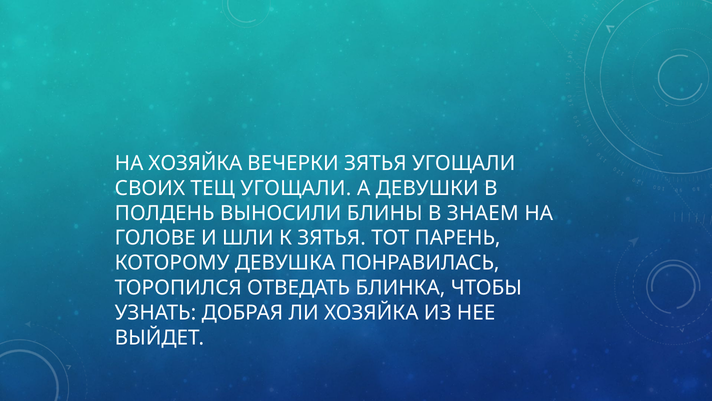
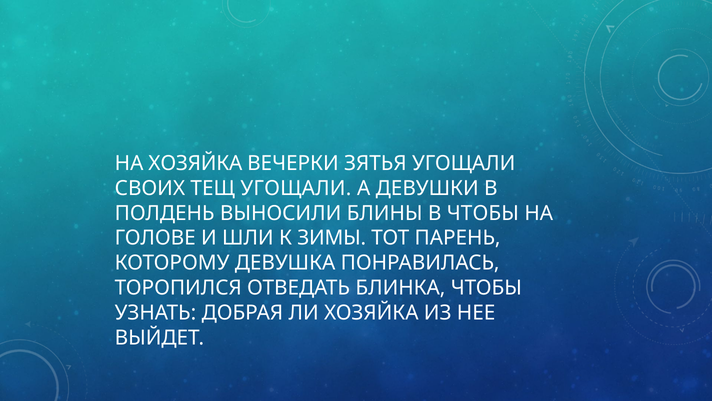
В ЗНАЕМ: ЗНАЕМ -> ЧТОБЫ
К ЗЯТЬЯ: ЗЯТЬЯ -> ЗИМЫ
